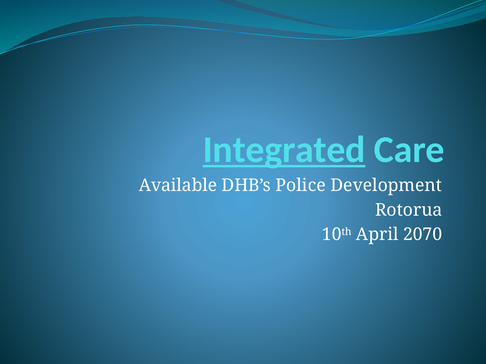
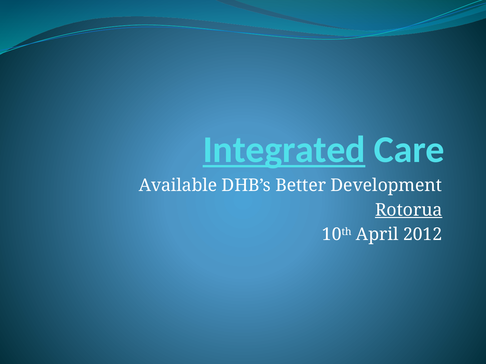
Police: Police -> Better
Rotorua underline: none -> present
2070: 2070 -> 2012
